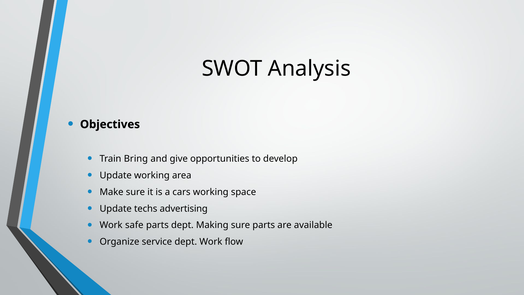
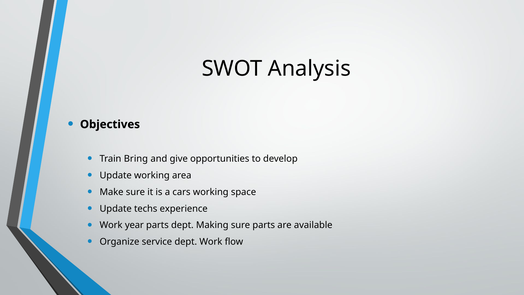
advertising: advertising -> experience
safe: safe -> year
